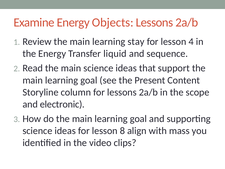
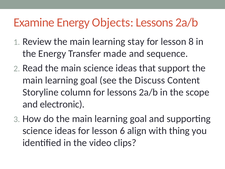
4: 4 -> 8
liquid: liquid -> made
Present: Present -> Discuss
8: 8 -> 6
mass: mass -> thing
